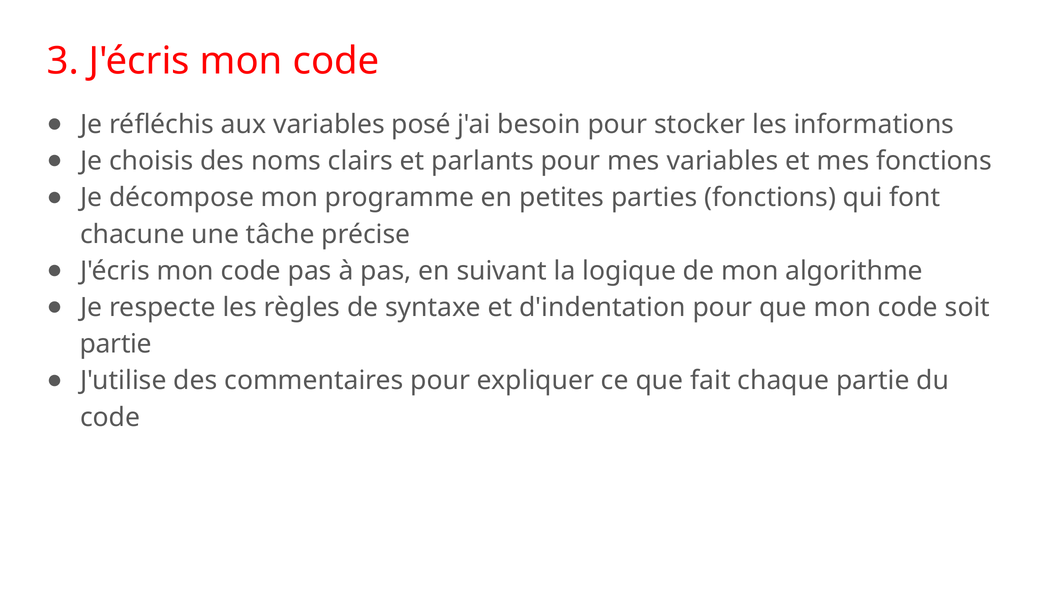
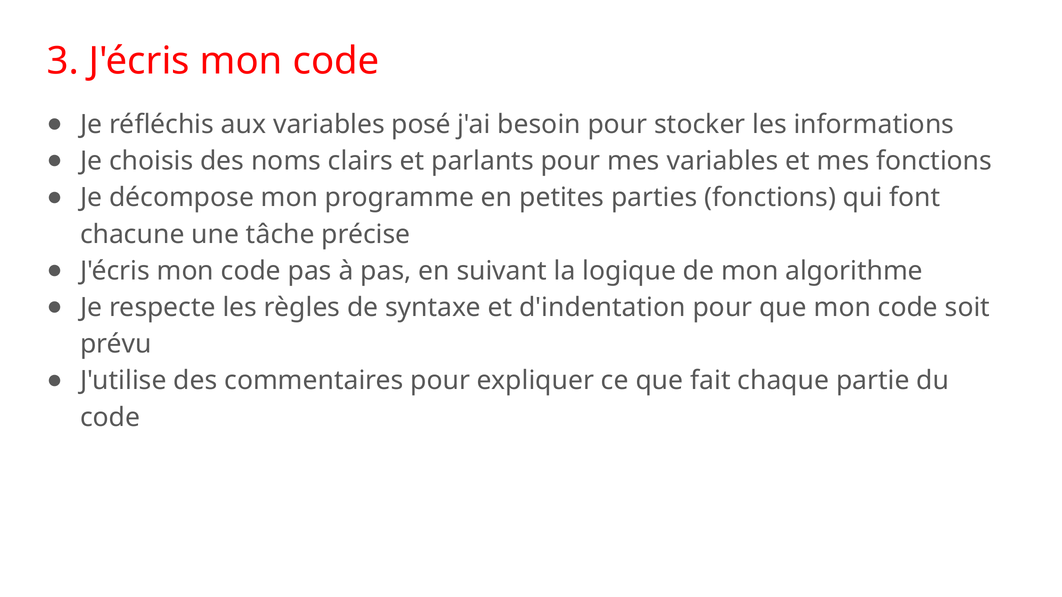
partie at (116, 344): partie -> prévu
